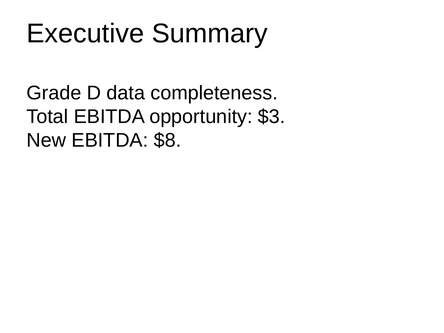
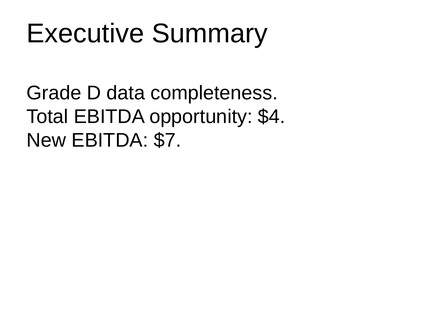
$3: $3 -> $4
$8: $8 -> $7
